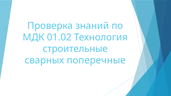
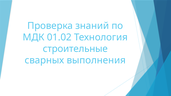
поперечные: поперечные -> выполнения
